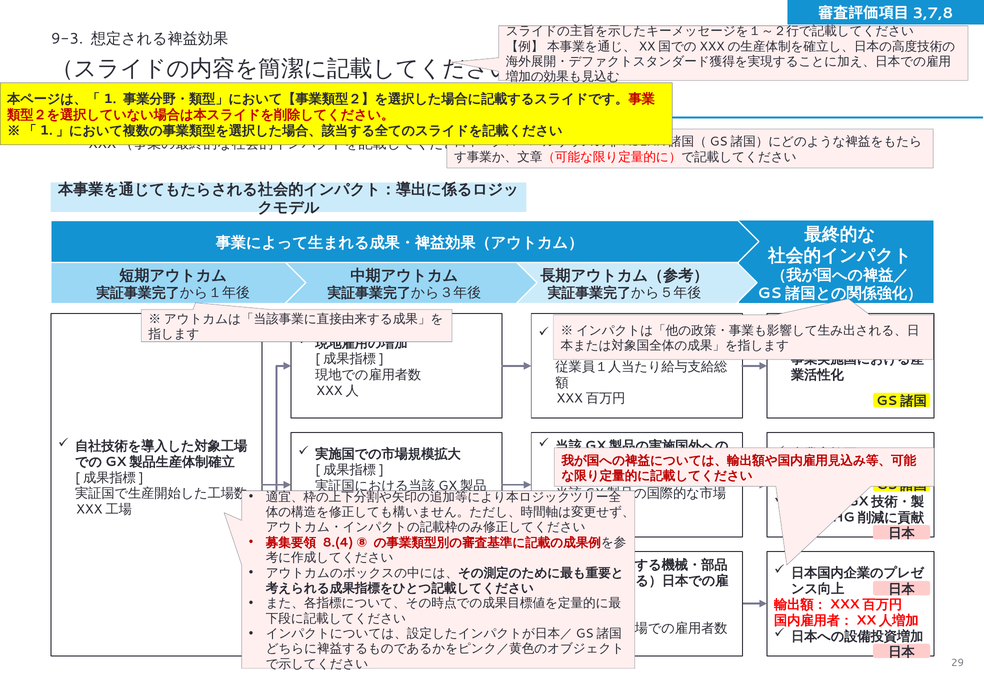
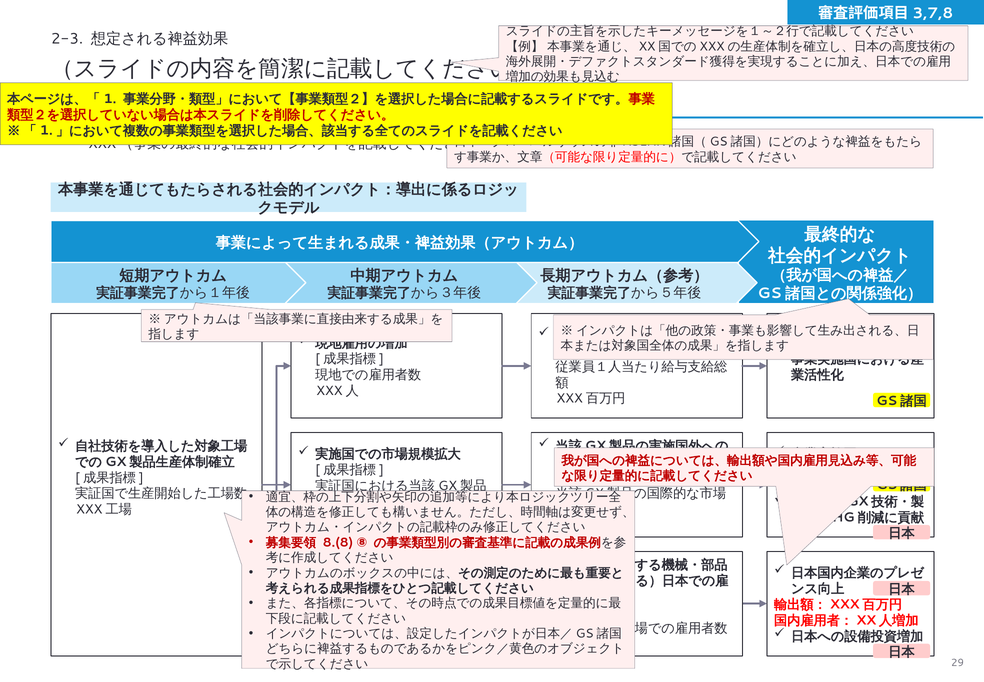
9-3: 9-3 -> 2-3
8.(4: 8.(4 -> 8.(8
